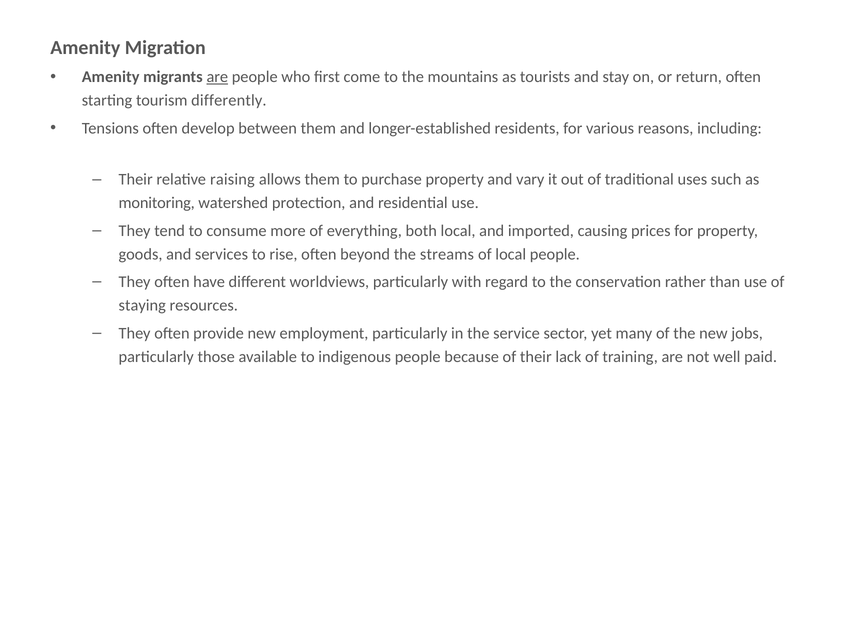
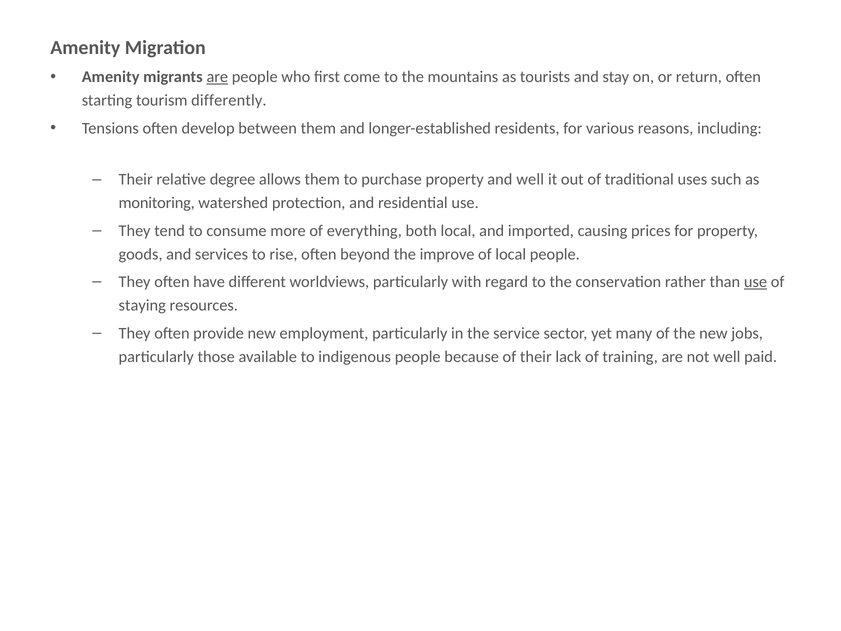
raising: raising -> degree
and vary: vary -> well
streams: streams -> improve
use at (755, 282) underline: none -> present
